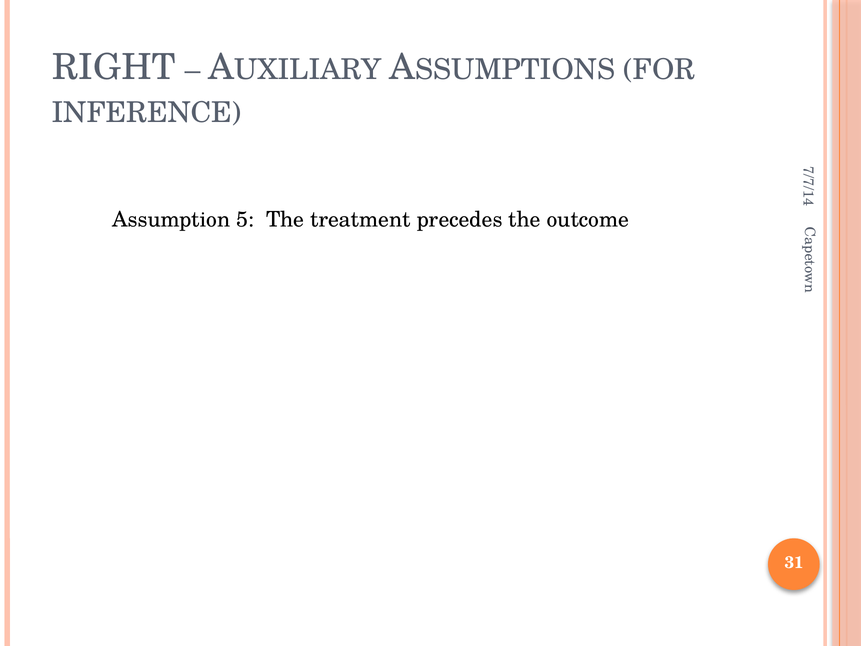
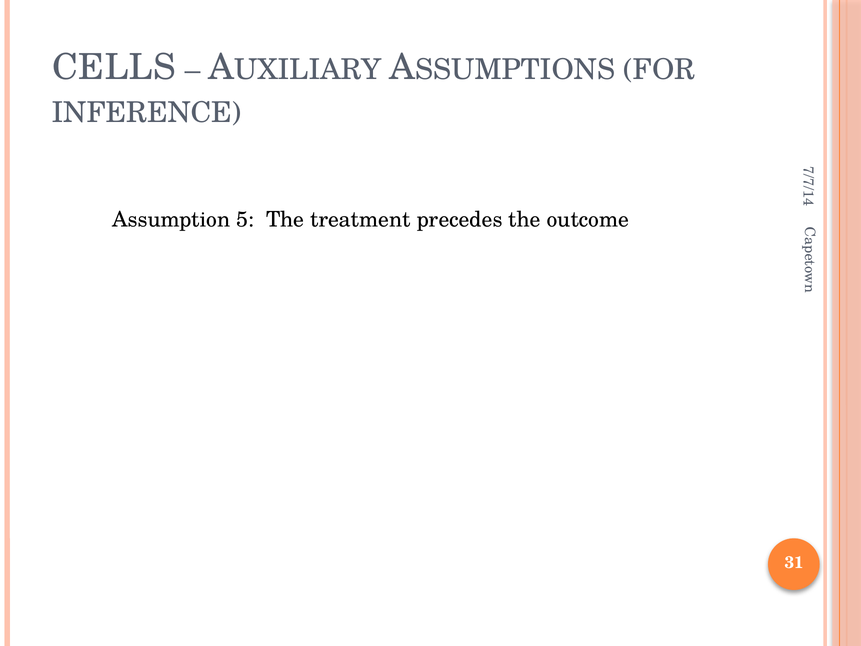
RIGHT: RIGHT -> CELLS
